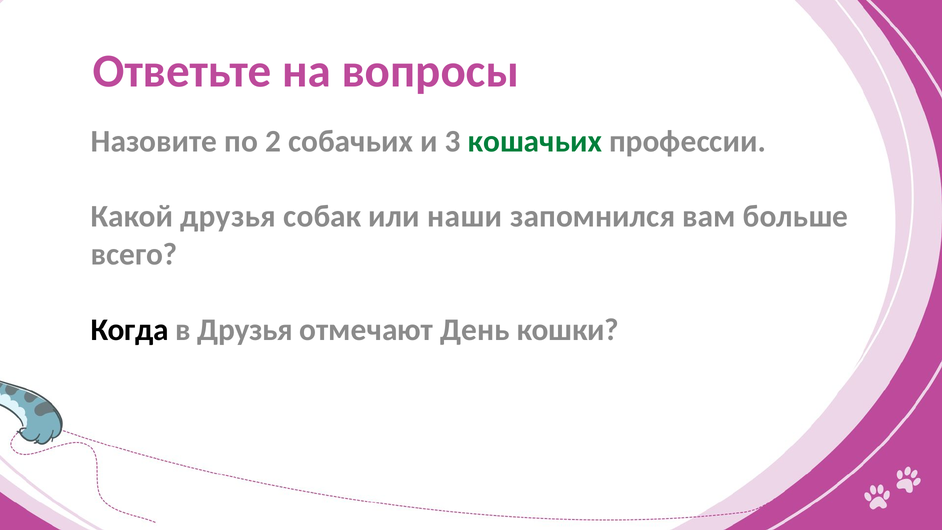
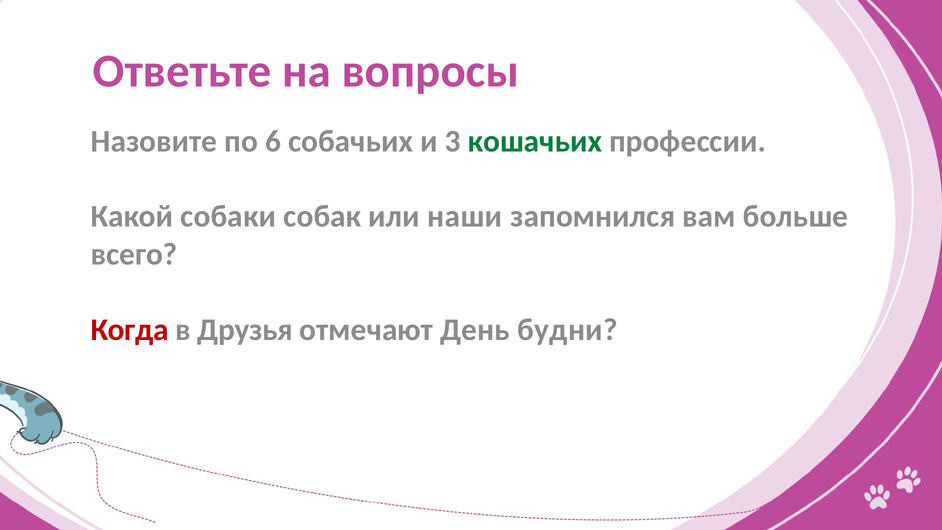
2: 2 -> 6
Какой друзья: друзья -> собаки
Когда colour: black -> red
кошки: кошки -> будни
